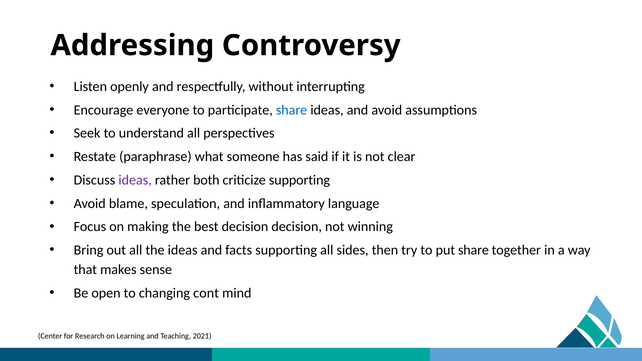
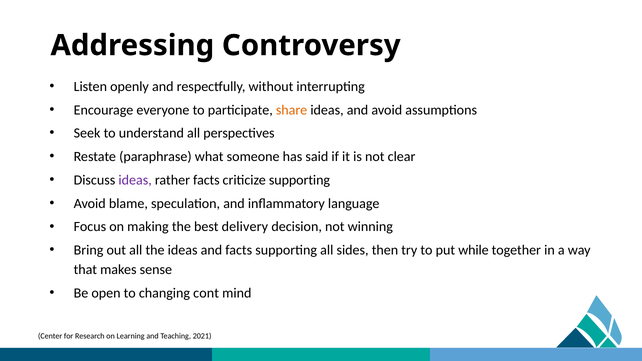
share at (292, 110) colour: blue -> orange
rather both: both -> facts
best decision: decision -> delivery
put share: share -> while
